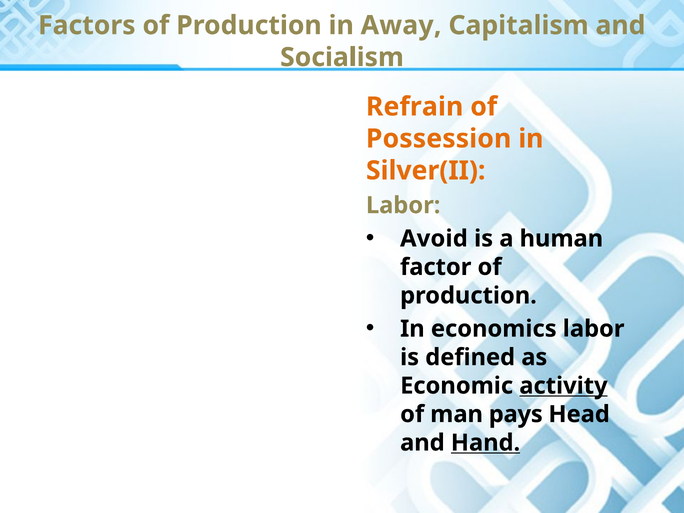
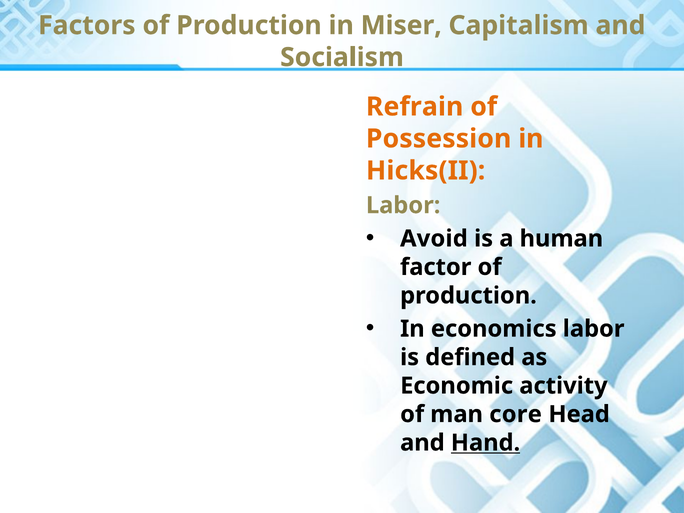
Away: Away -> Miser
Silver(II: Silver(II -> Hicks(II
activity underline: present -> none
pays: pays -> core
